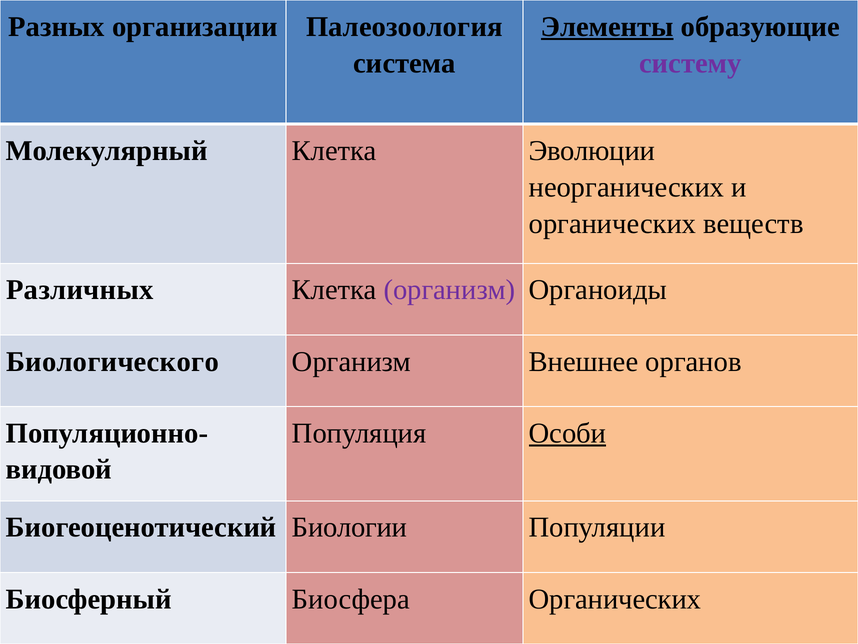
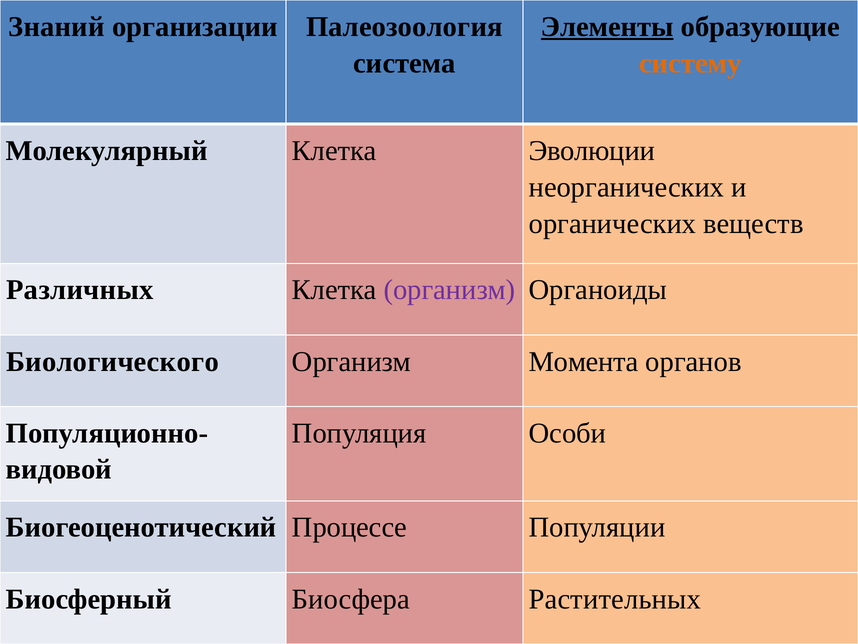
Разных: Разных -> Знаний
систему colour: purple -> orange
Внешнее: Внешнее -> Момента
Особи underline: present -> none
Биологии: Биологии -> Процессе
Биосфера Органических: Органических -> Растительных
